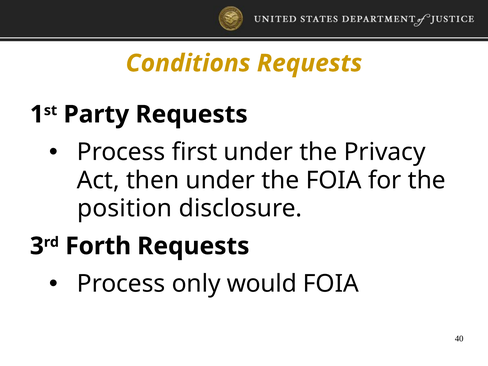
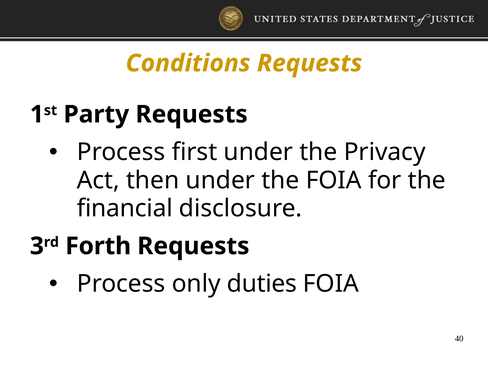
position: position -> financial
would: would -> duties
